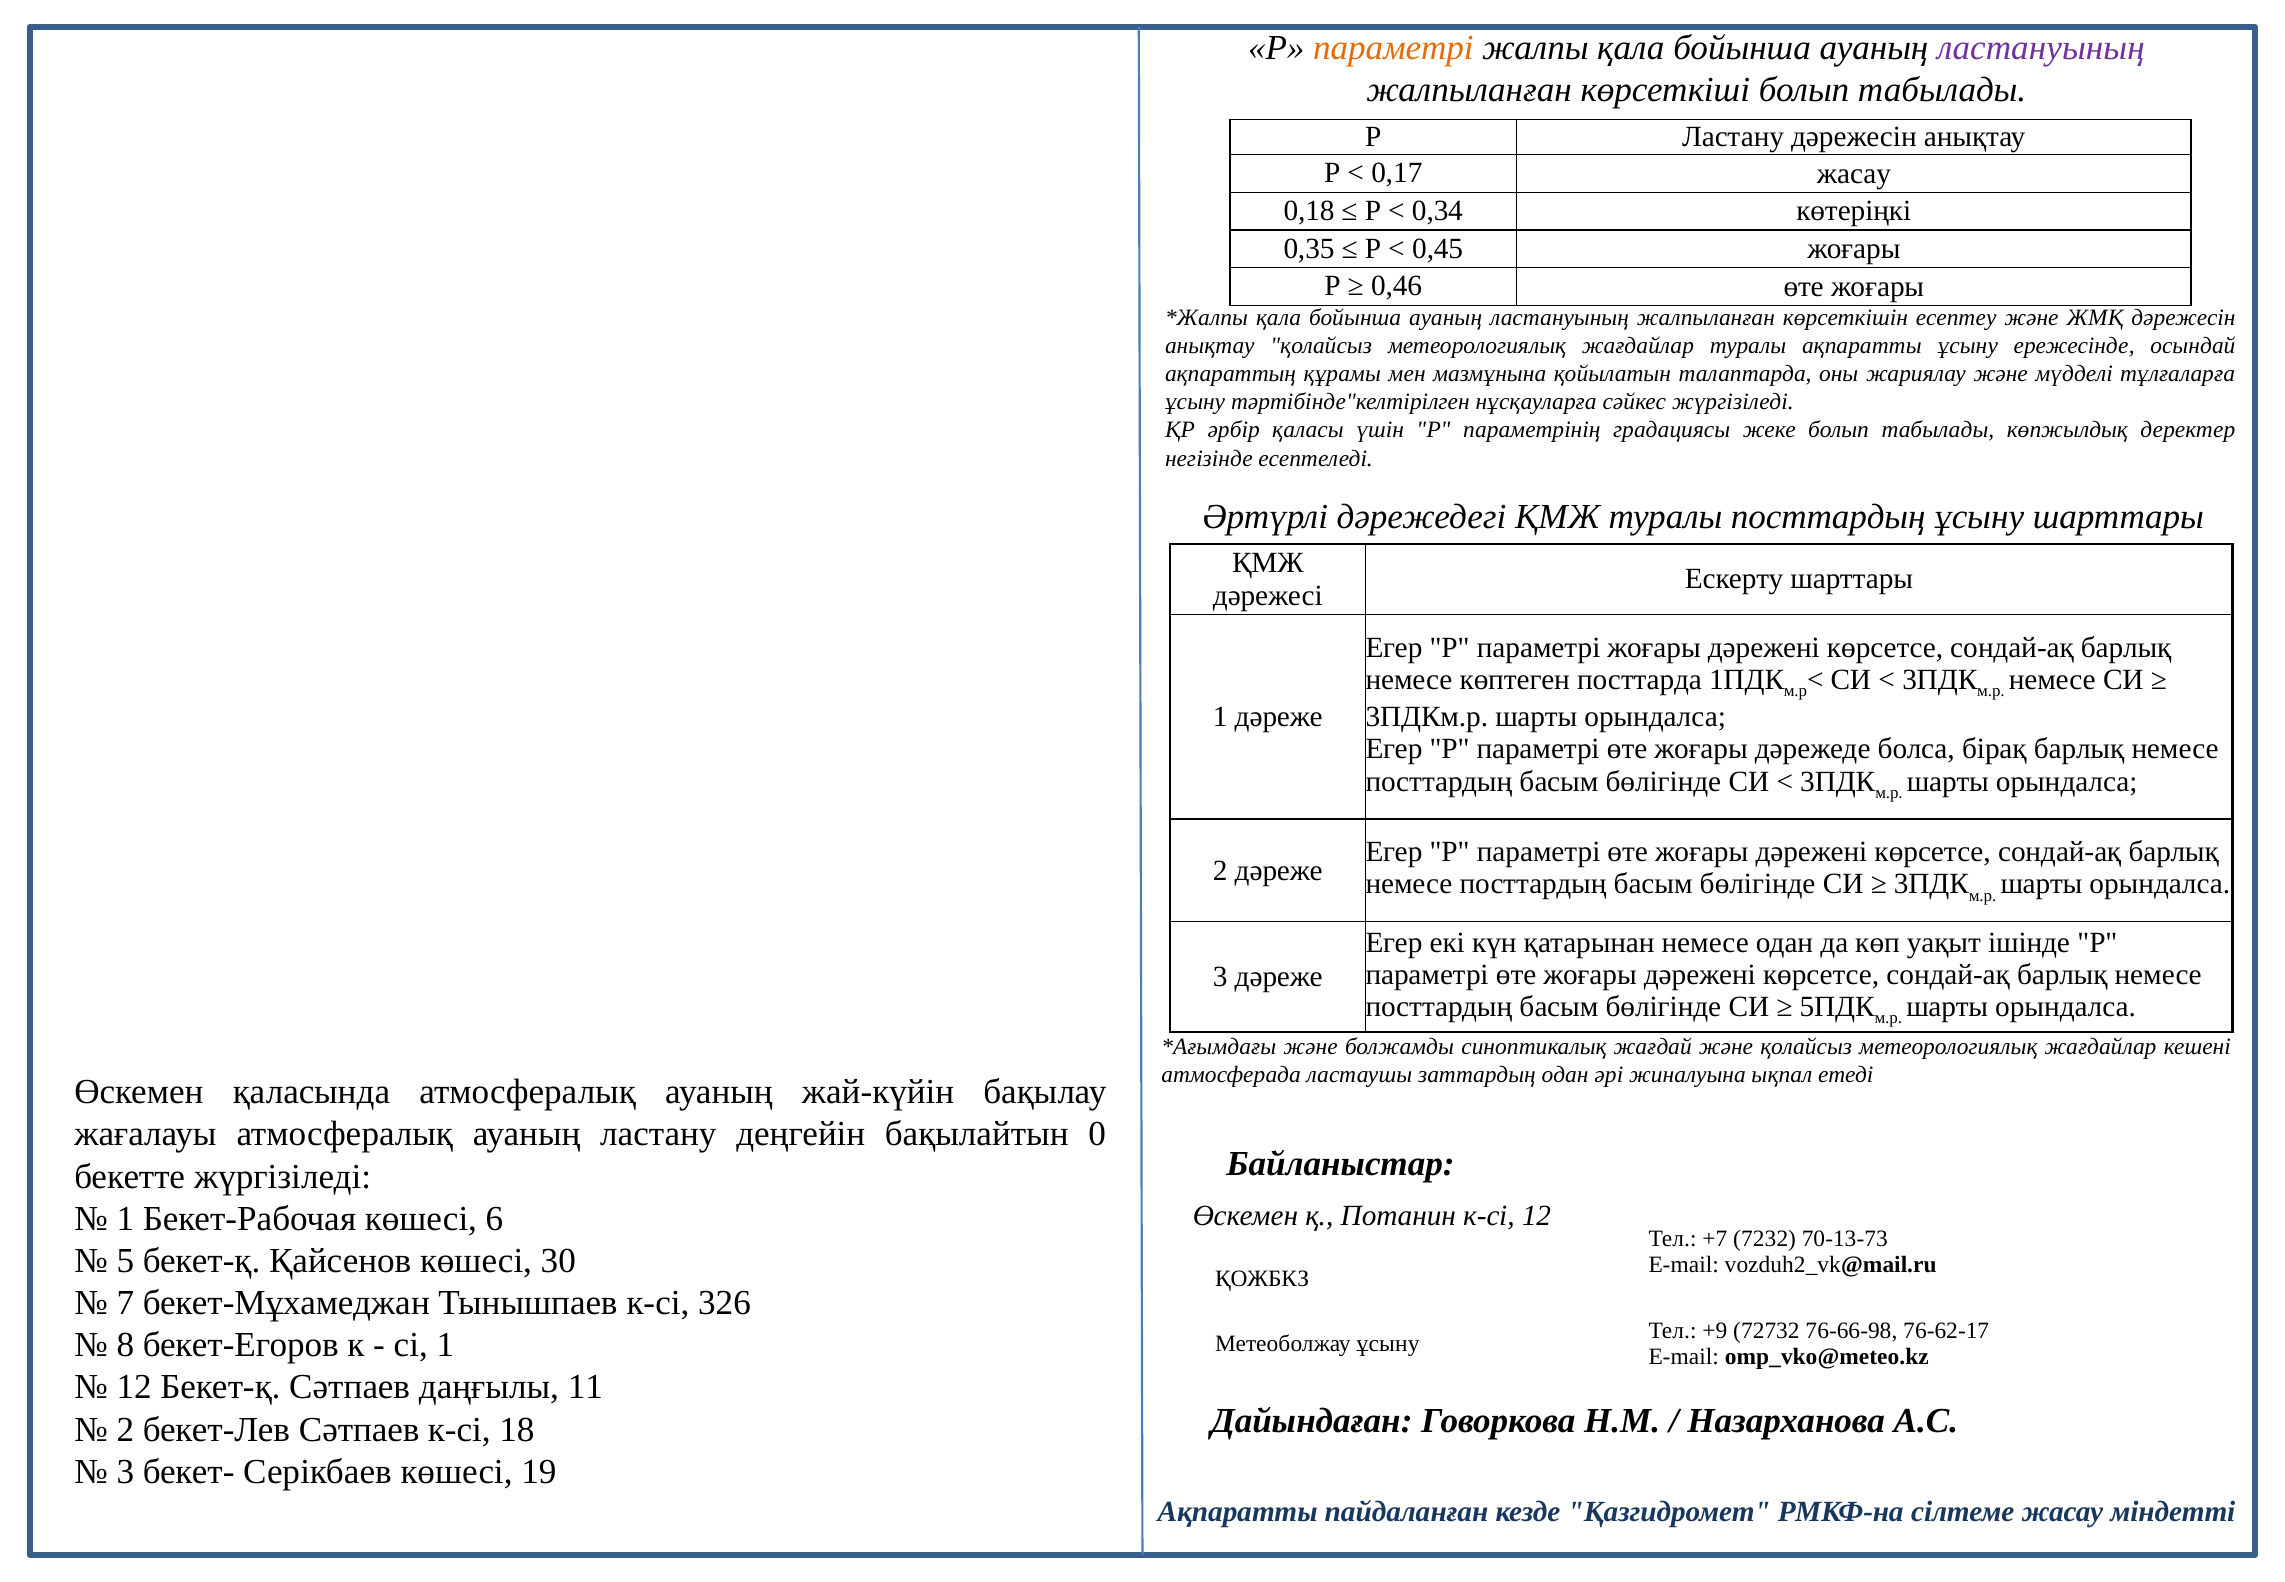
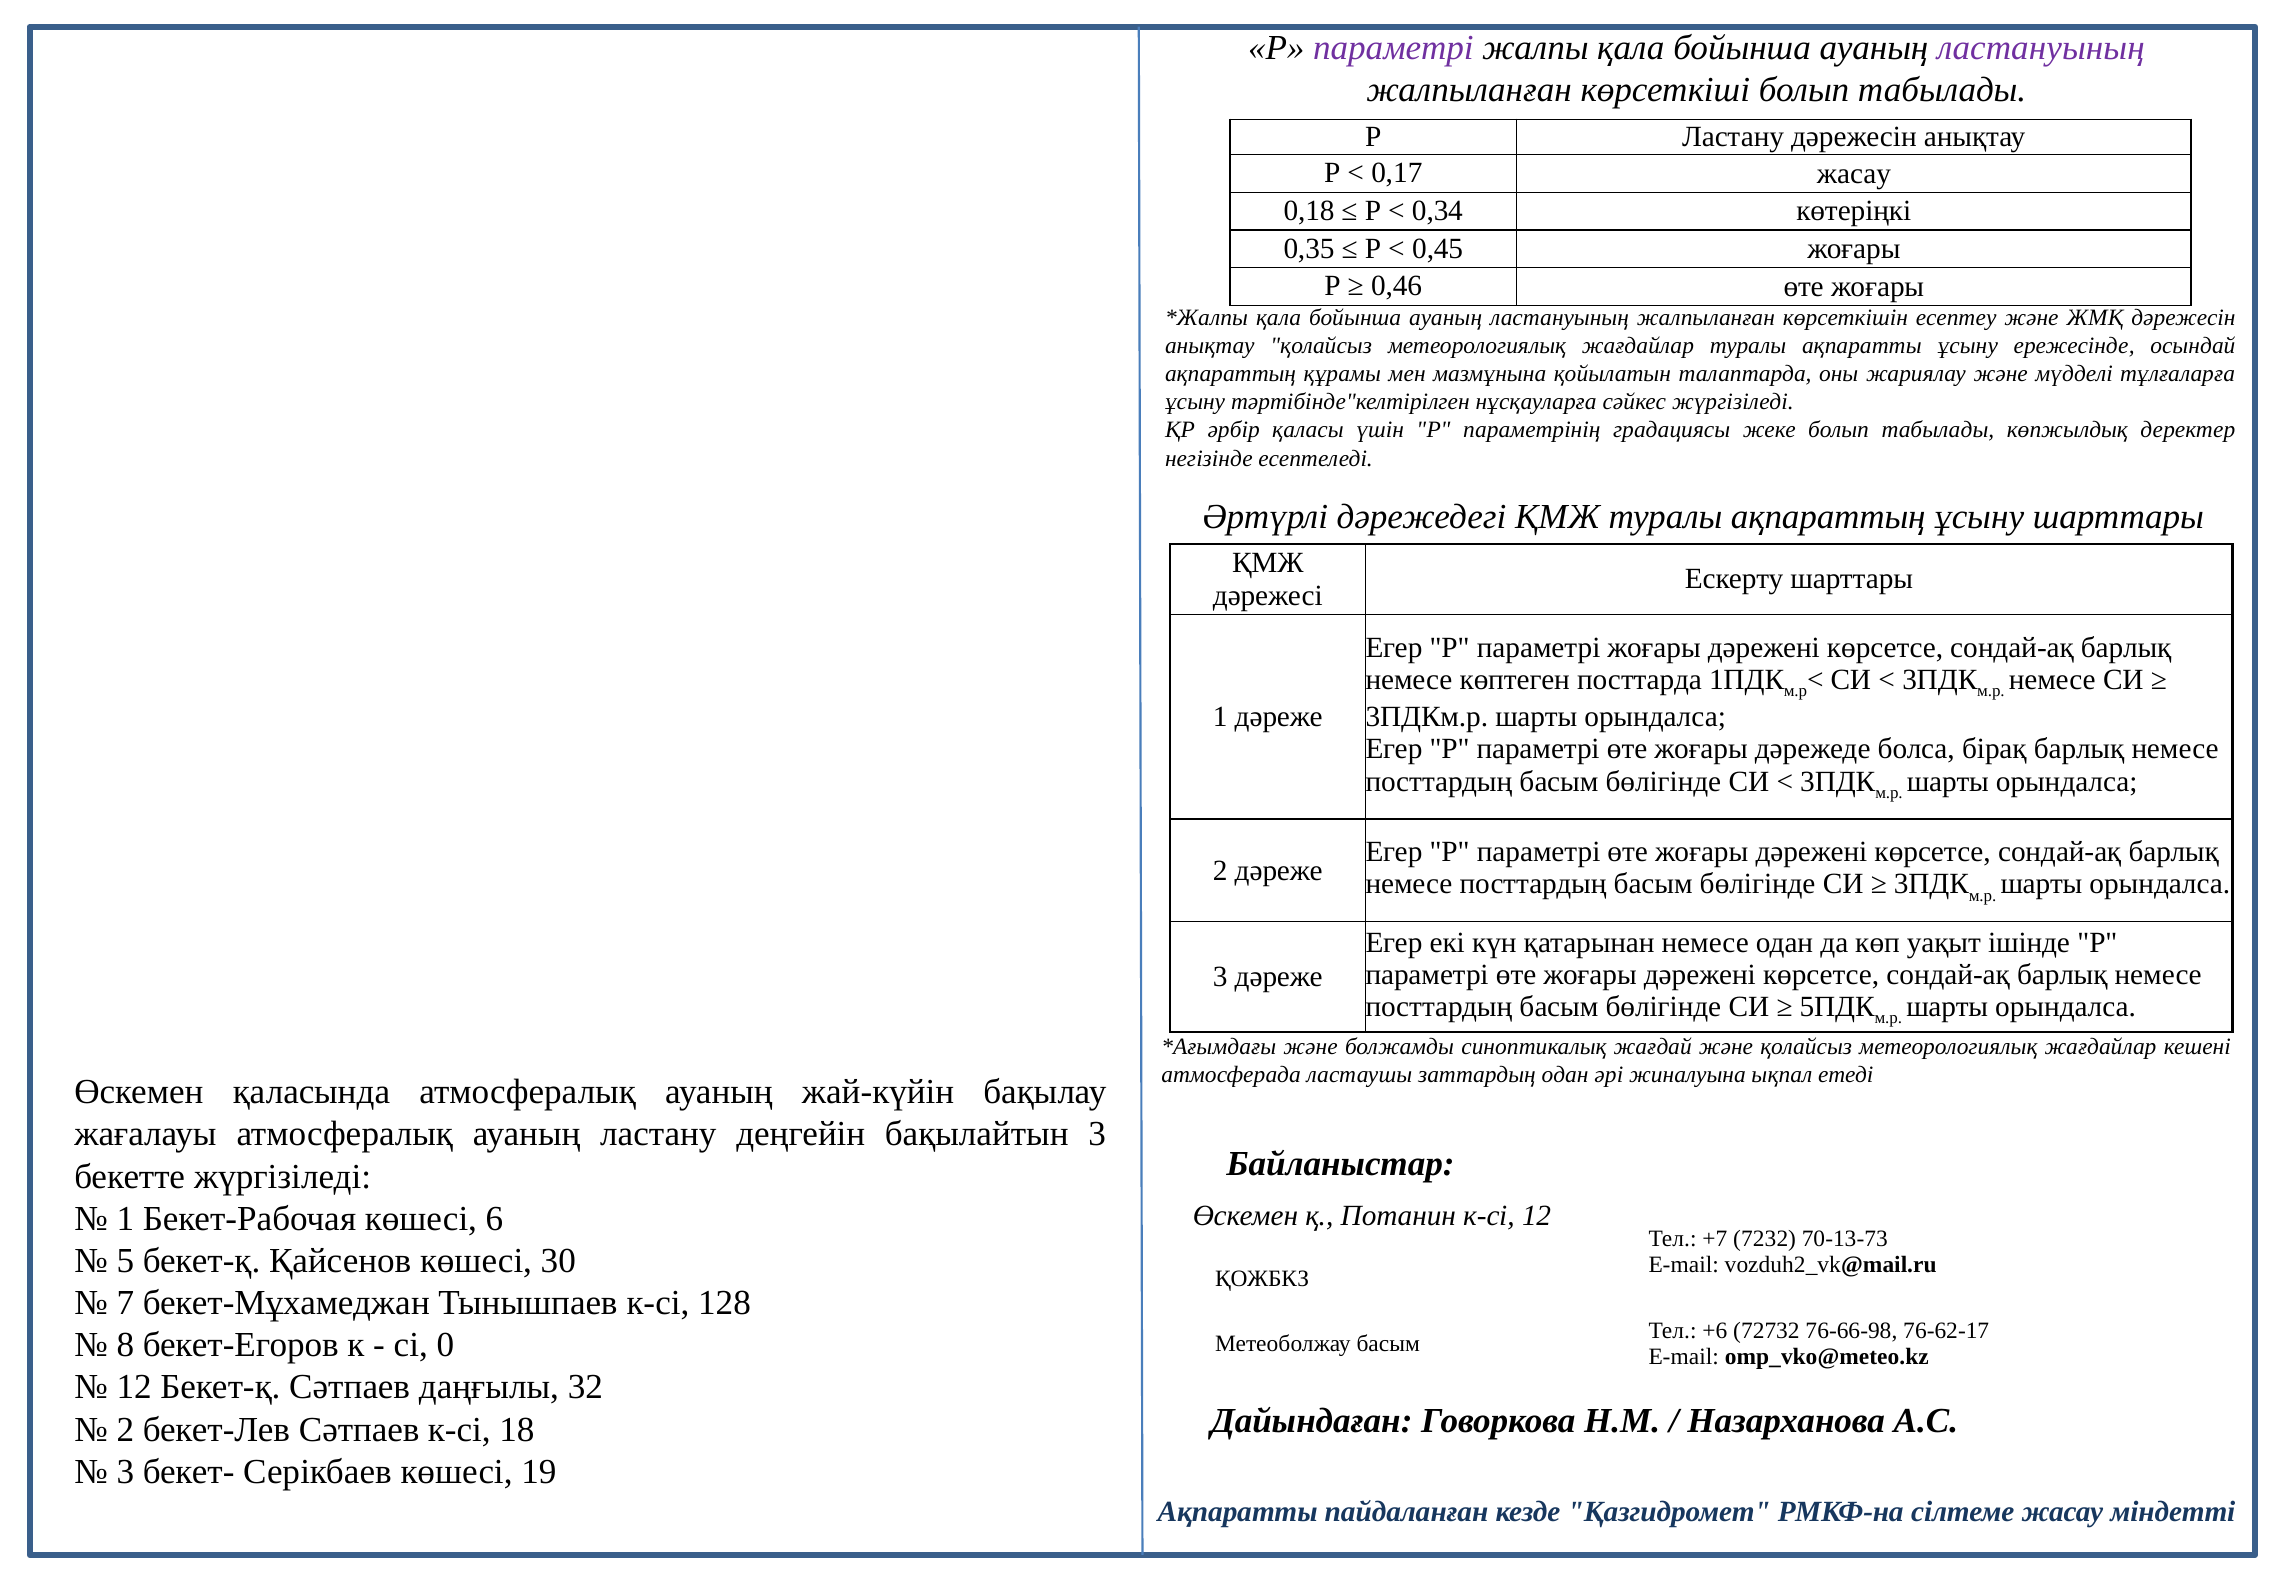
параметрі at (1393, 48) colour: orange -> purple
туралы посттардың: посттардың -> ақпараттың
бақылайтын 0: 0 -> 3
326: 326 -> 128
+9: +9 -> +6
сі 1: 1 -> 0
Метеоболжау ұсыну: ұсыну -> басым
11: 11 -> 32
